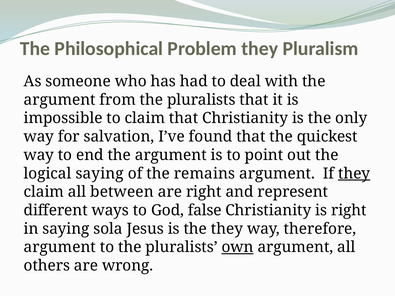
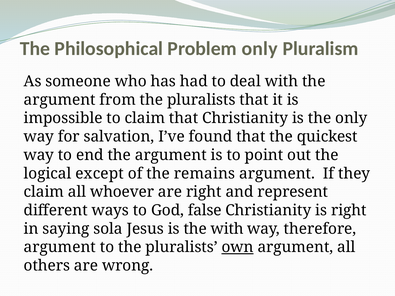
Problem they: they -> only
logical saying: saying -> except
they at (354, 174) underline: present -> none
between: between -> whoever
the they: they -> with
